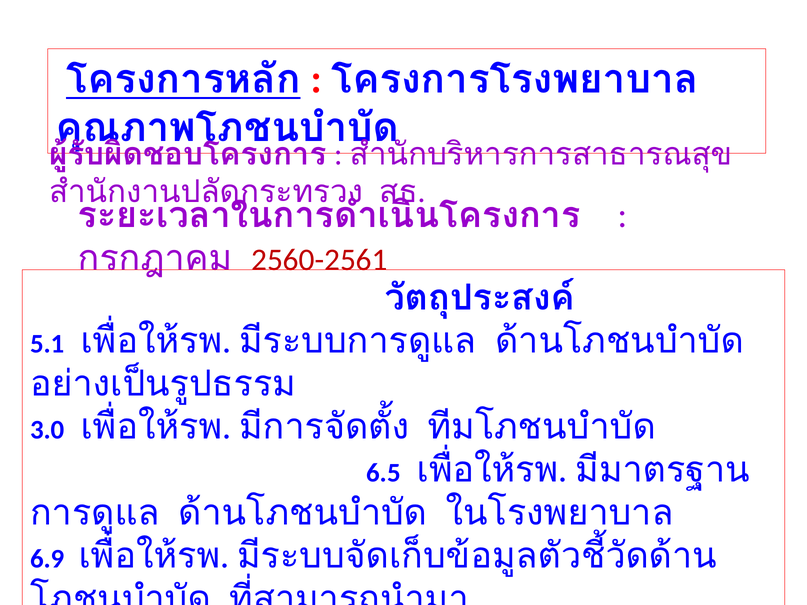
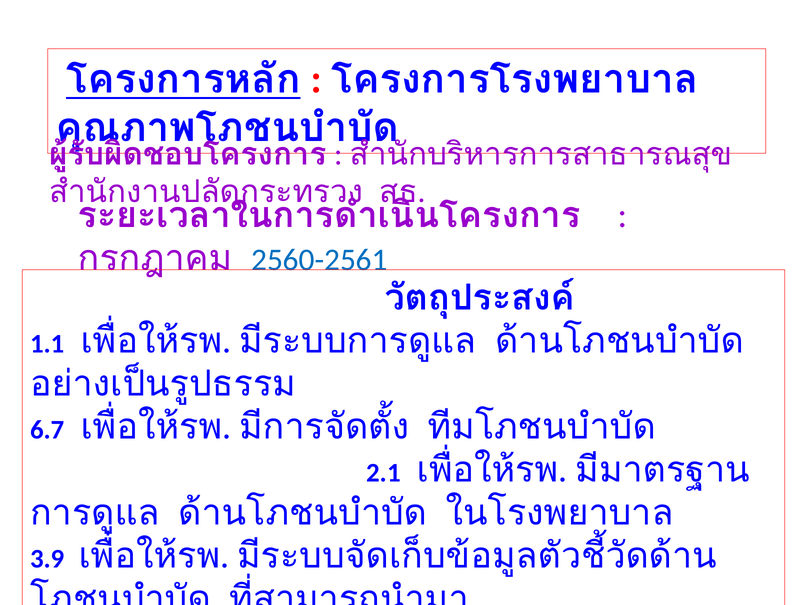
2560-2561 colour: red -> blue
5.1: 5.1 -> 1.1
3.0: 3.0 -> 6.7
6.5 at (383, 473): 6.5 -> 2.1
6.9: 6.9 -> 3.9
